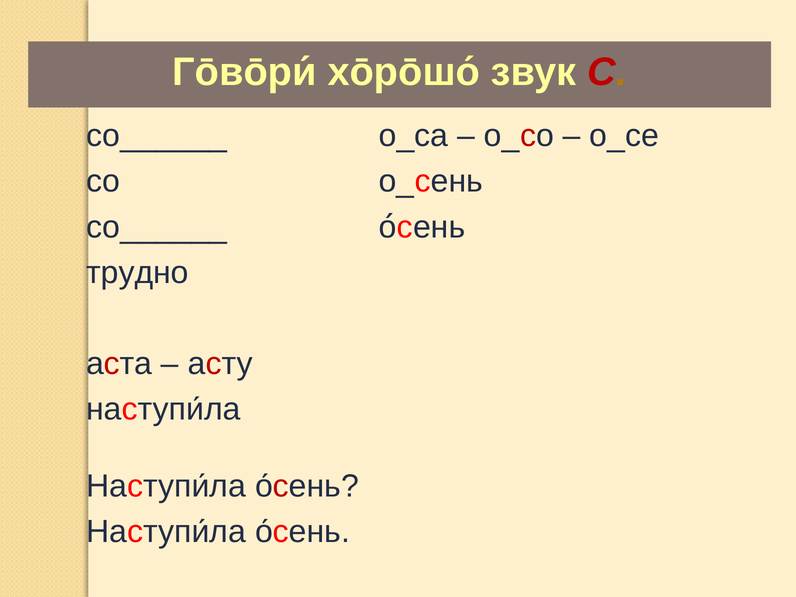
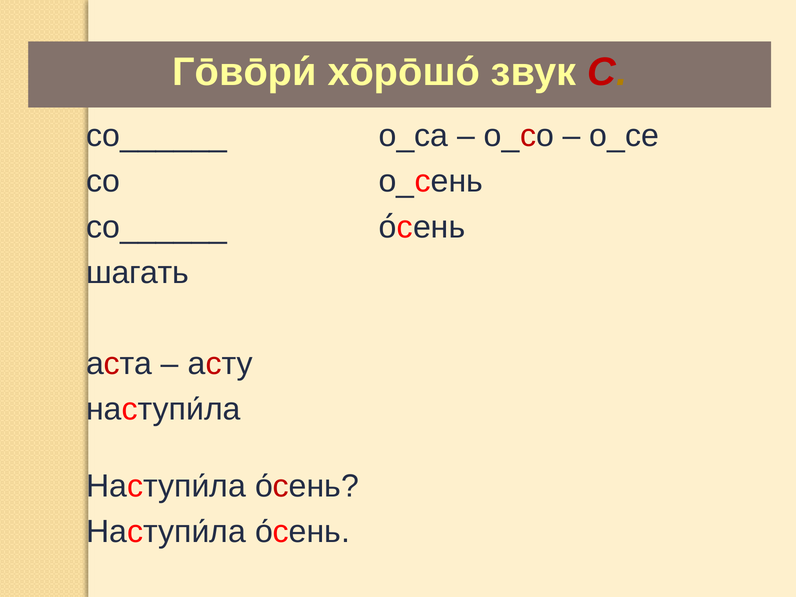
трудно: трудно -> шагать
